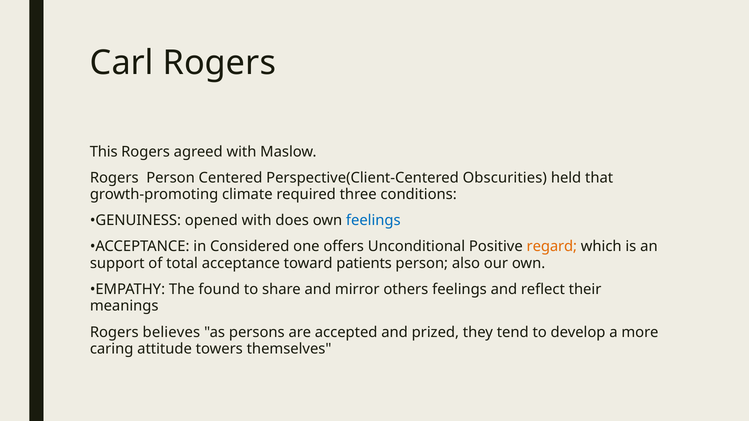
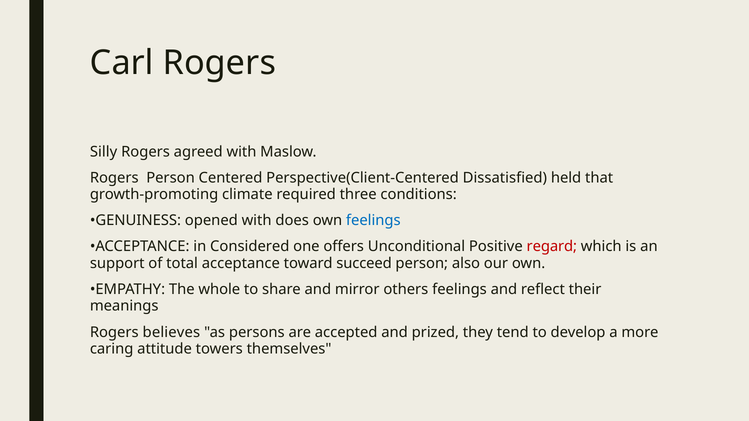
This: This -> Silly
Obscurities: Obscurities -> Dissatisfied
regard colour: orange -> red
patients: patients -> succeed
found: found -> whole
